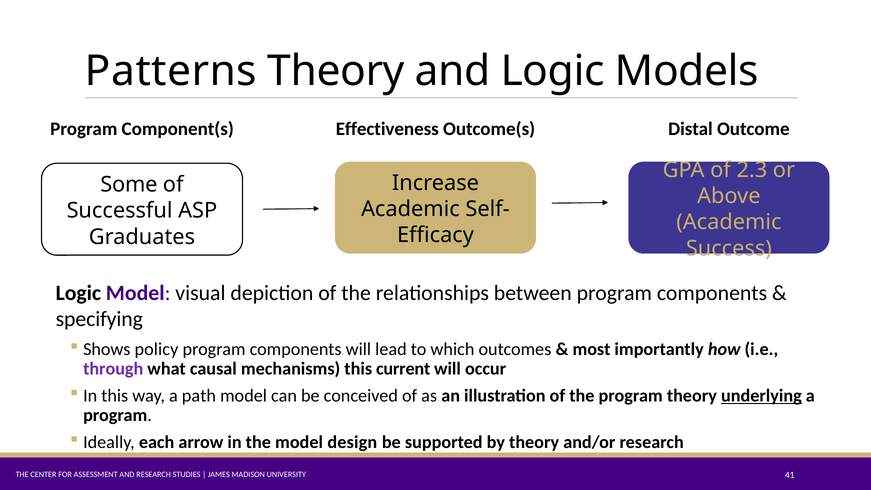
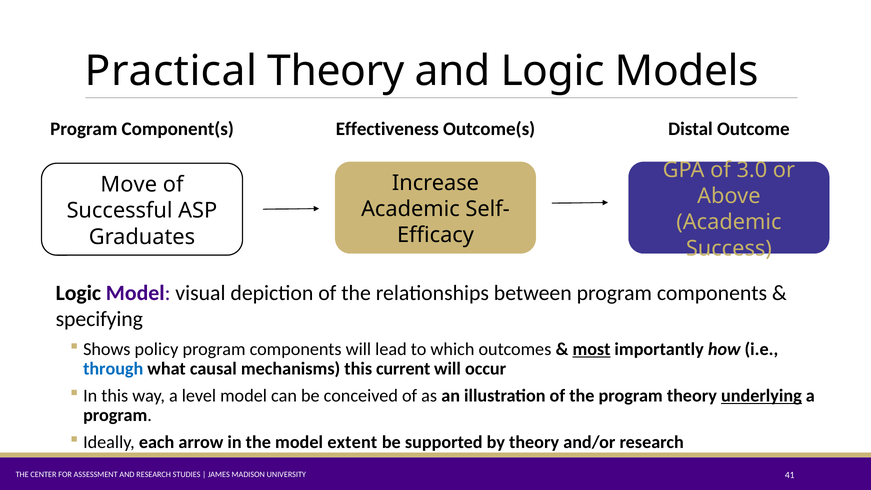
Patterns: Patterns -> Practical
2.3: 2.3 -> 3.0
Some: Some -> Move
most underline: none -> present
through colour: purple -> blue
path: path -> level
design: design -> extent
